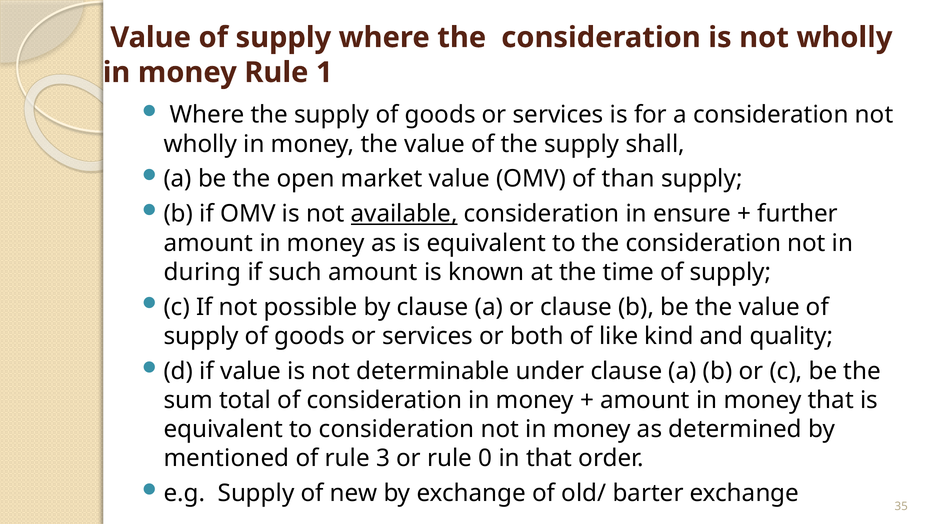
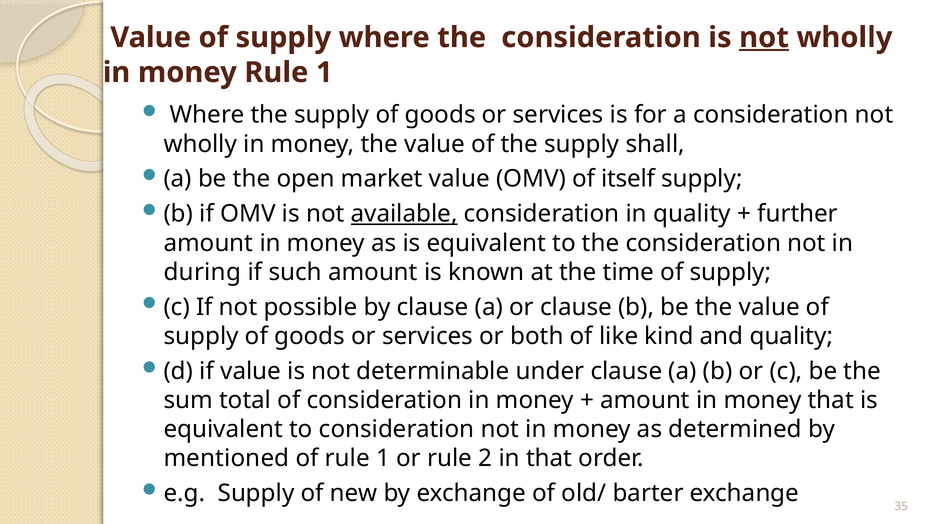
not at (764, 38) underline: none -> present
than: than -> itself
in ensure: ensure -> quality
of rule 3: 3 -> 1
0: 0 -> 2
